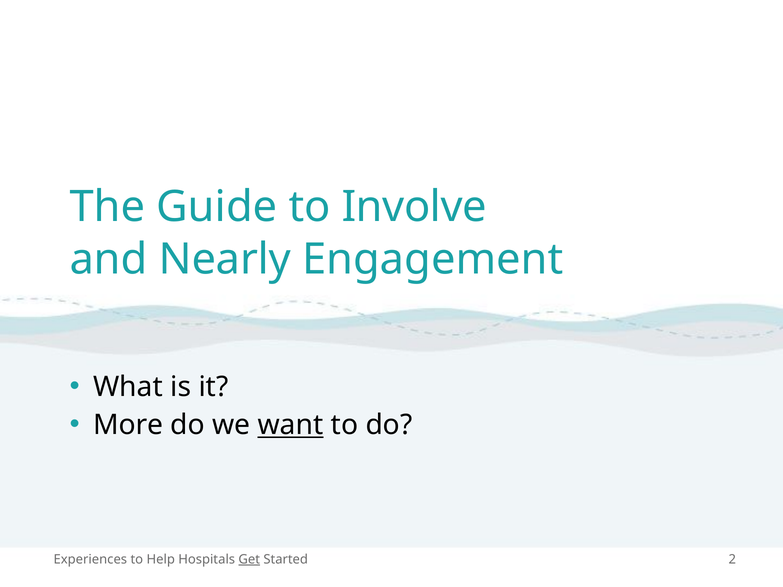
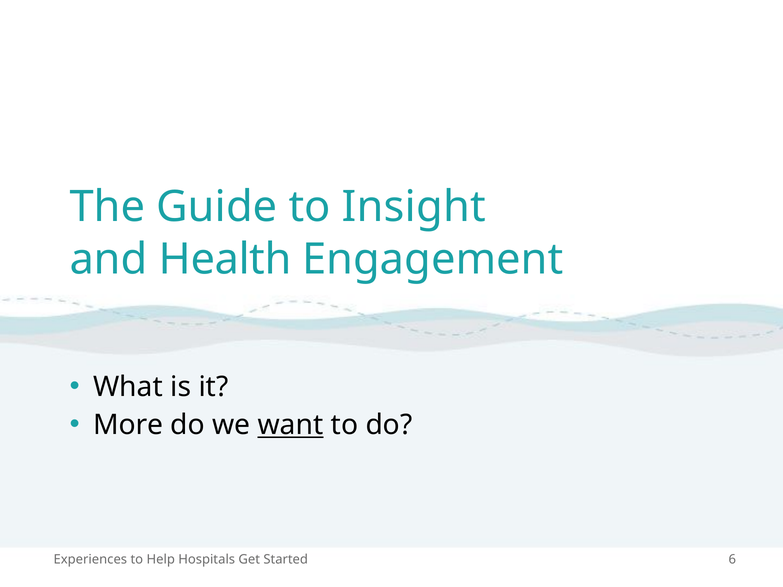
Involve: Involve -> Insight
Nearly: Nearly -> Health
Get underline: present -> none
2: 2 -> 6
